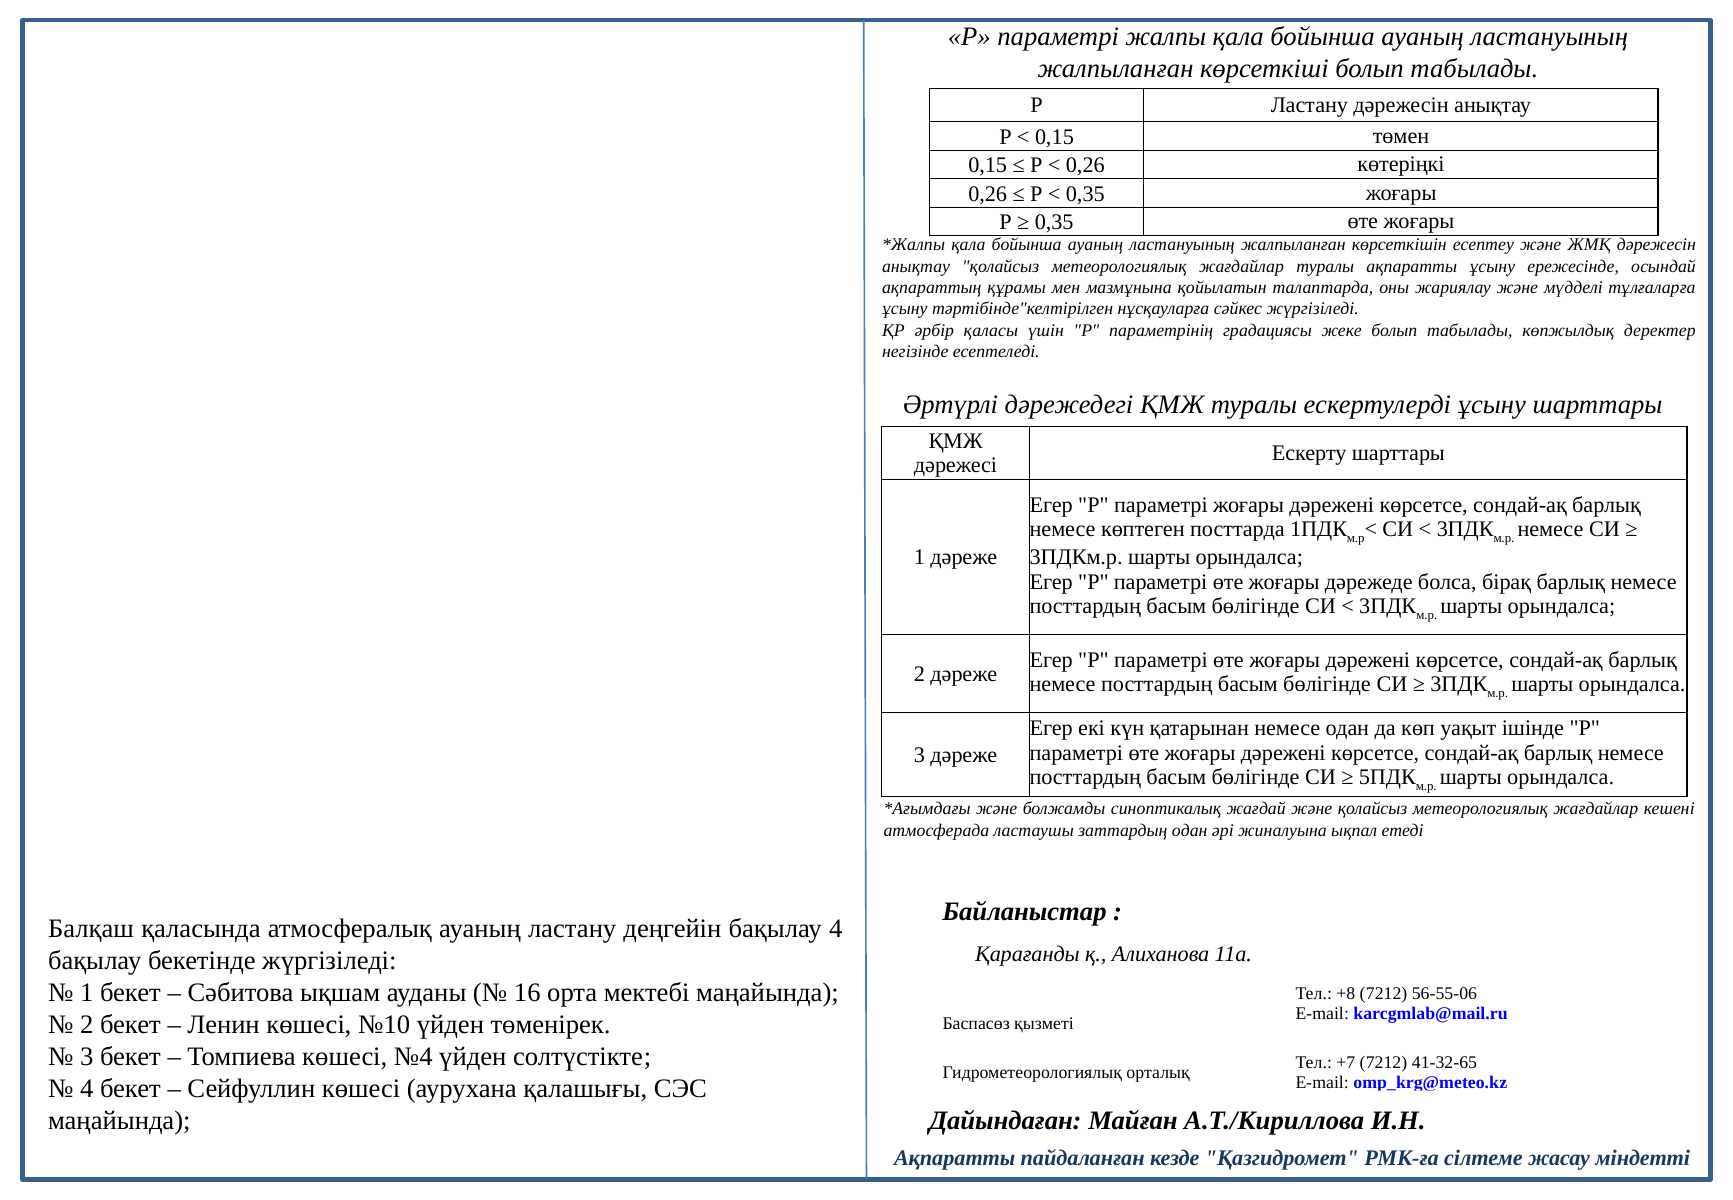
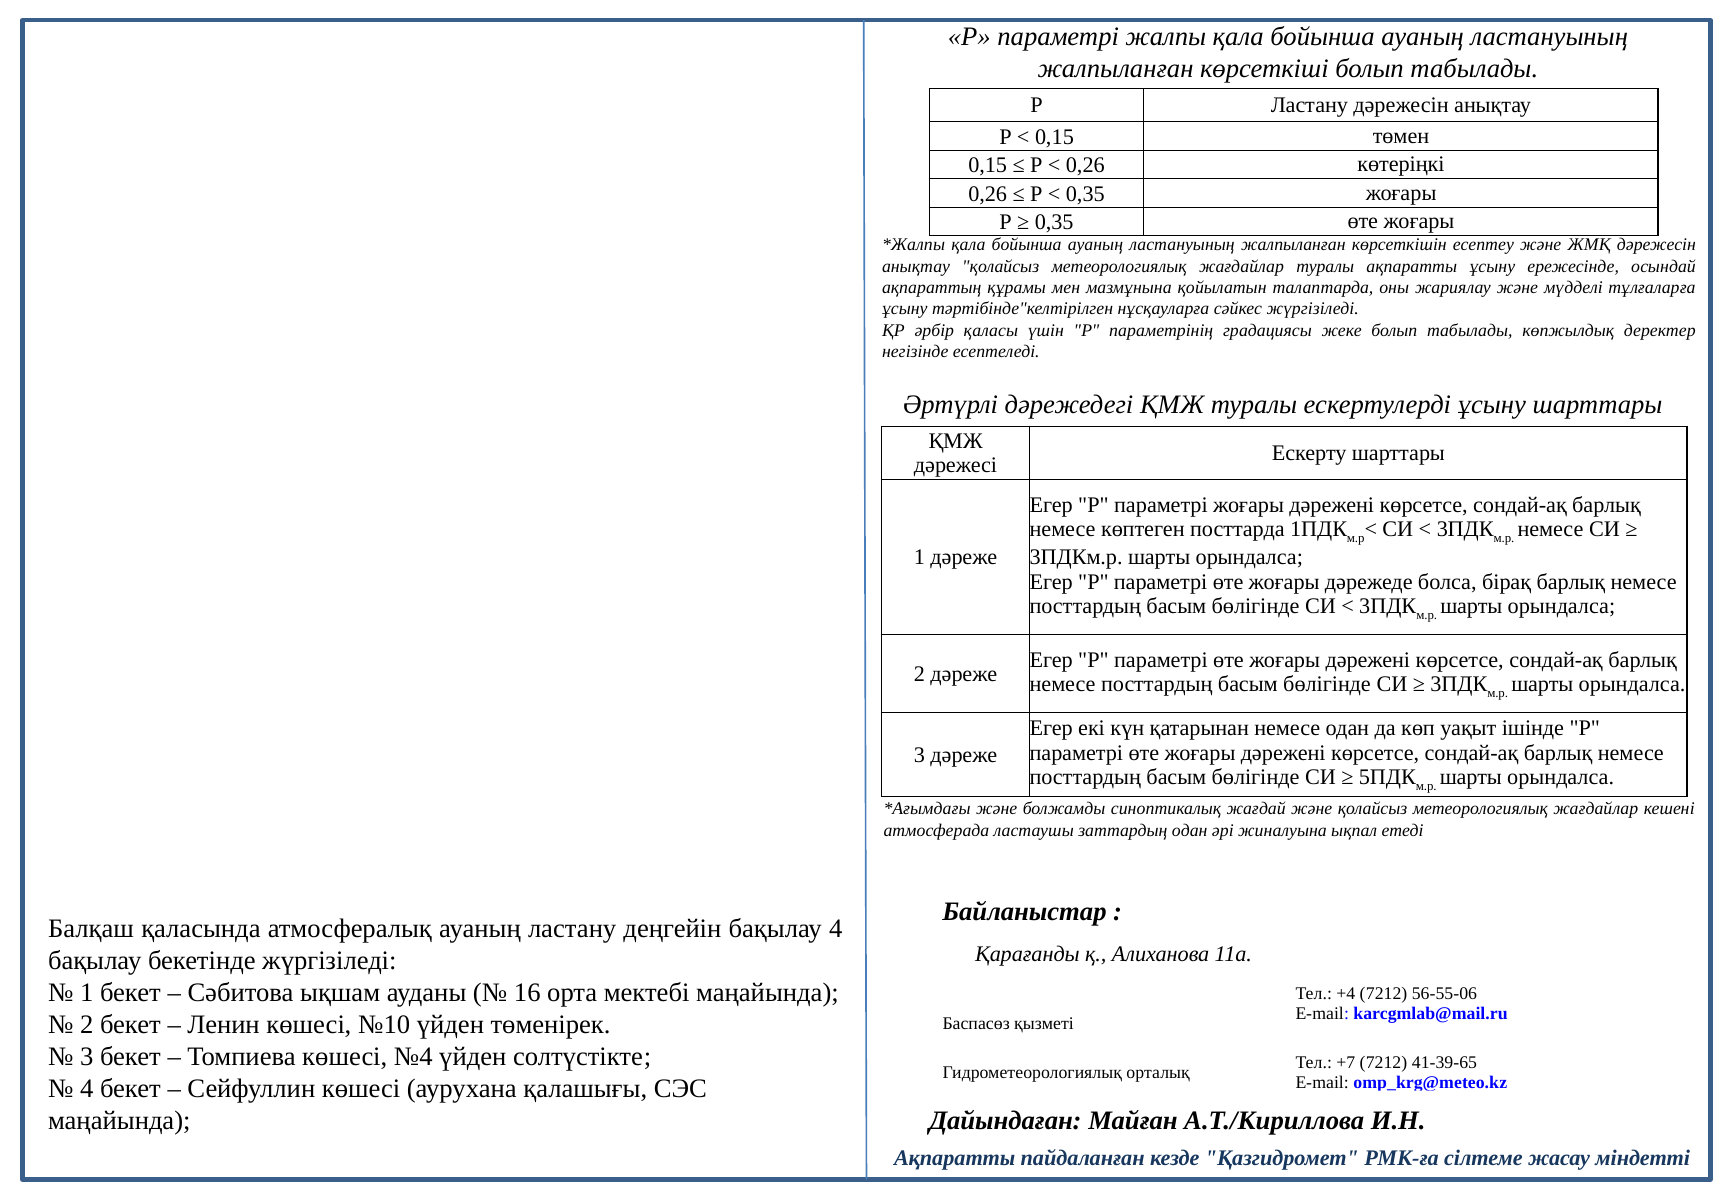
+8: +8 -> +4
41-32-65: 41-32-65 -> 41-39-65
